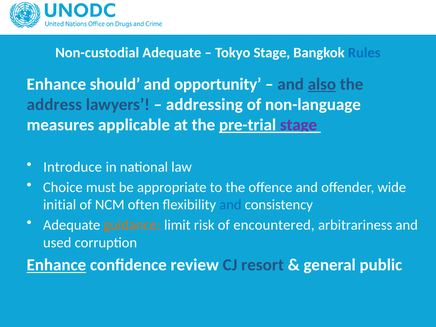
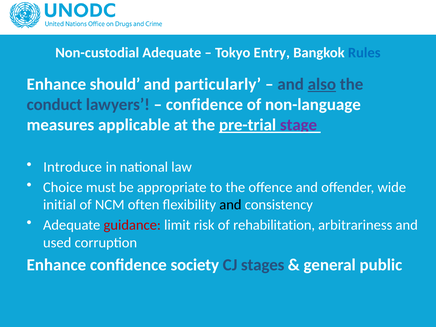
Tokyo Stage: Stage -> Entry
opportunity: opportunity -> particularly
address: address -> conduct
addressing at (204, 105): addressing -> confidence
and at (230, 205) colour: blue -> black
guidance colour: orange -> red
encountered: encountered -> rehabilitation
Enhance at (56, 265) underline: present -> none
review: review -> society
resort: resort -> stages
